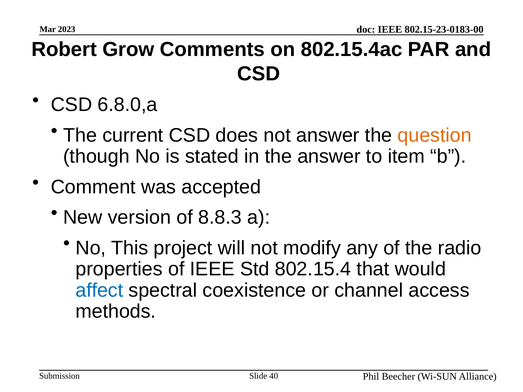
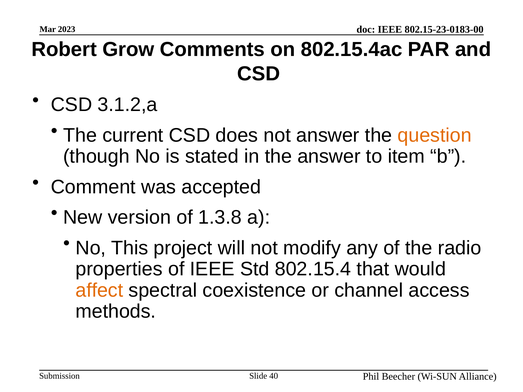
6.8.0,a: 6.8.0,a -> 3.1.2,a
8.8.3: 8.8.3 -> 1.3.8
affect colour: blue -> orange
